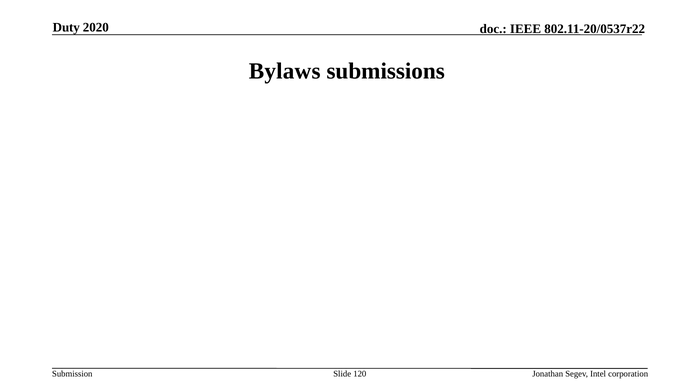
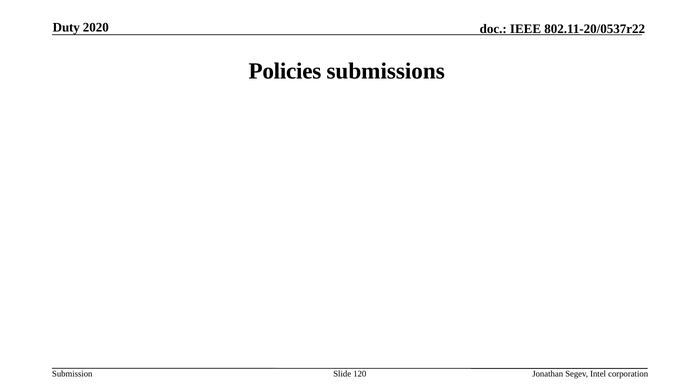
Bylaws: Bylaws -> Policies
